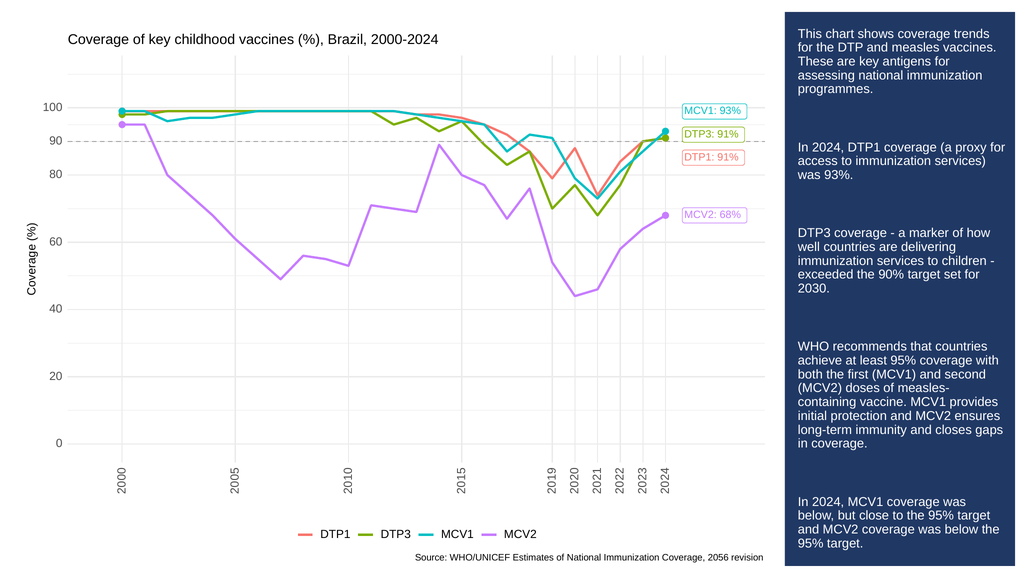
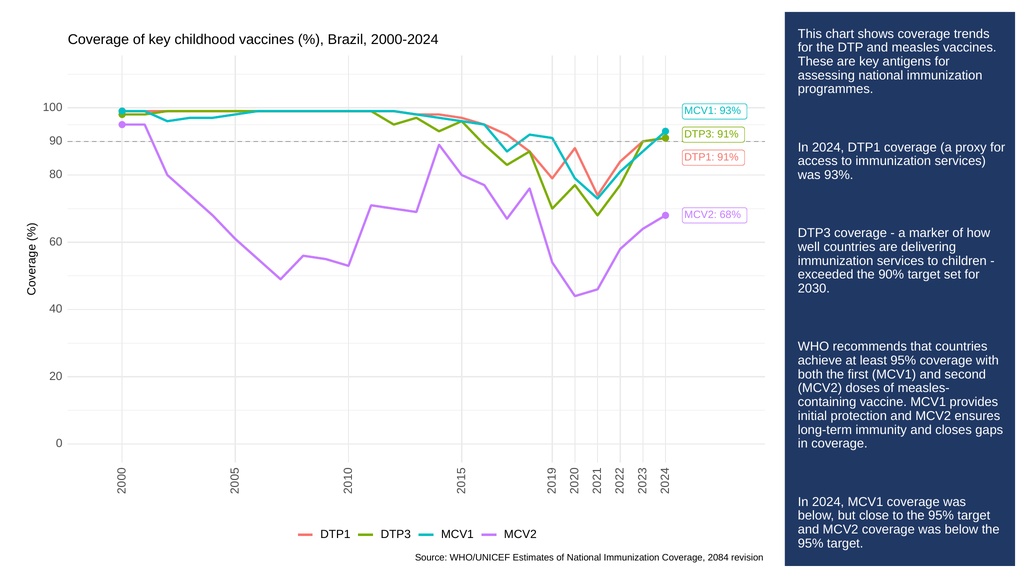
2056: 2056 -> 2084
